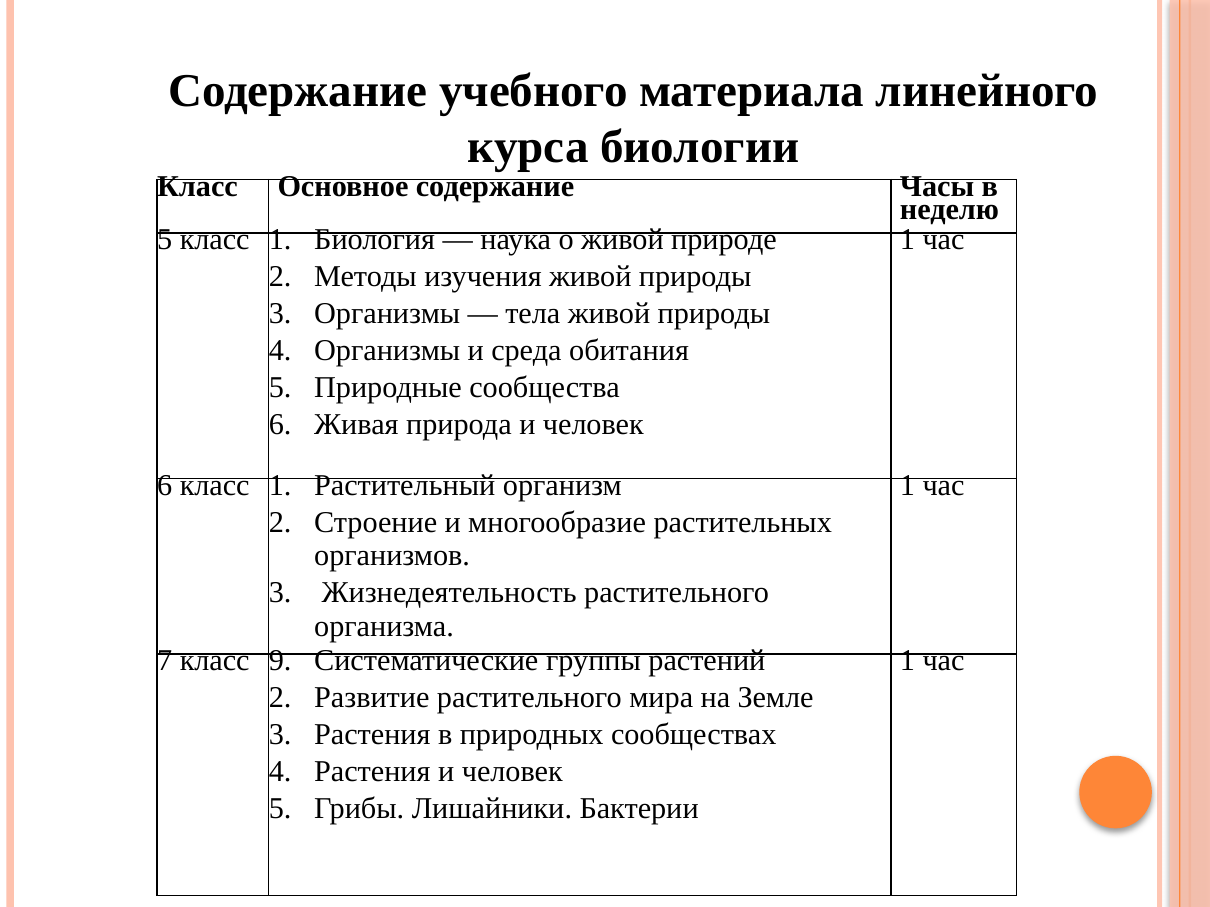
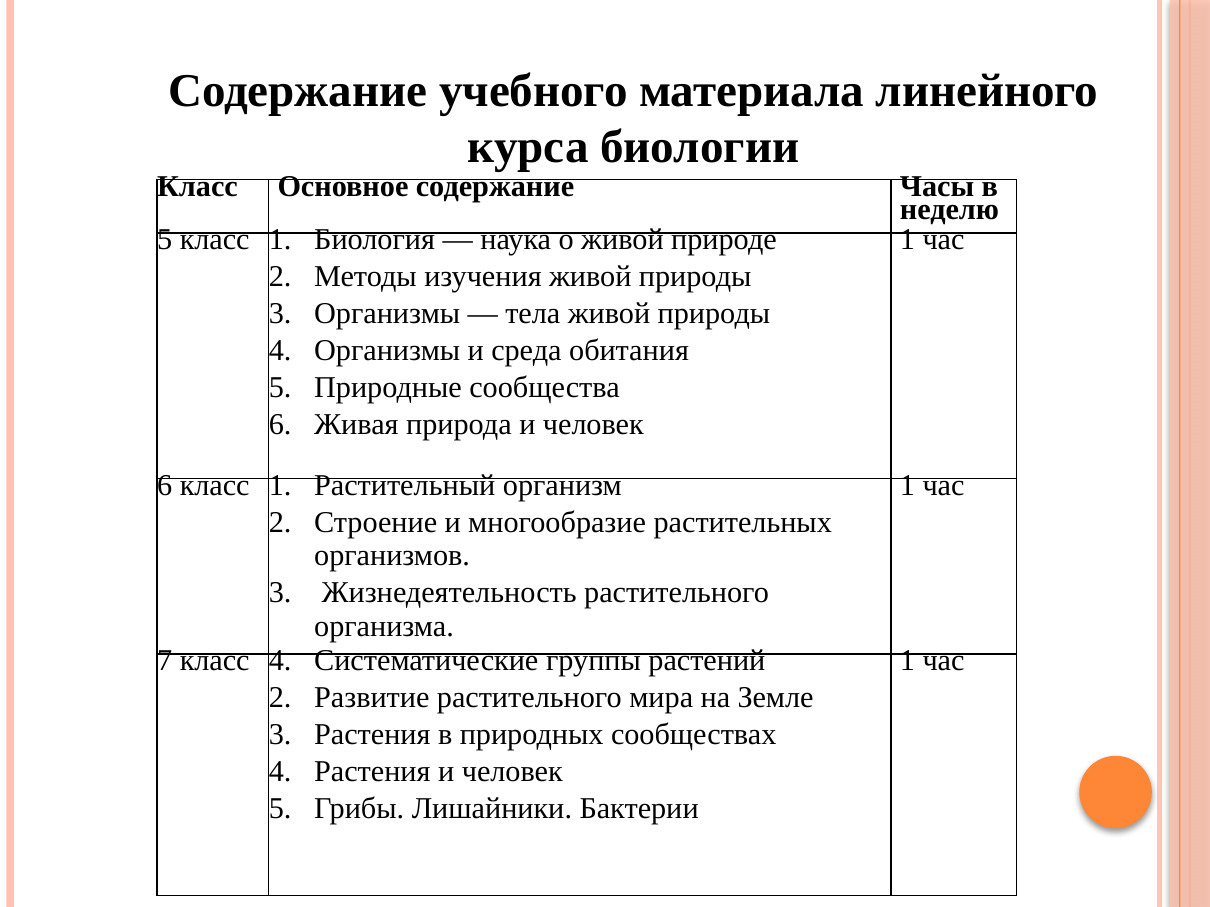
класс 9: 9 -> 4
